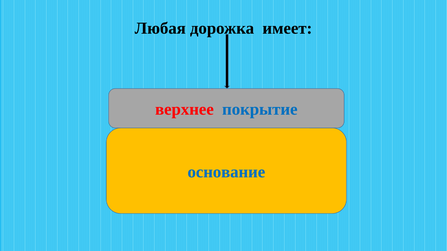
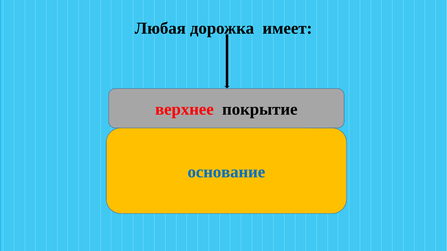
покрытие colour: blue -> black
